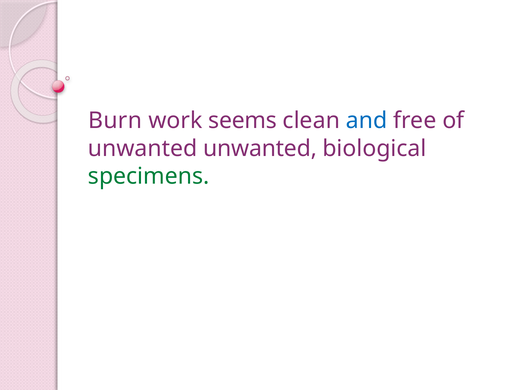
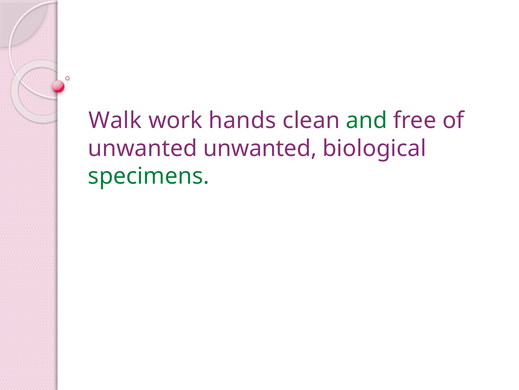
Burn: Burn -> Walk
seems: seems -> hands
and colour: blue -> green
